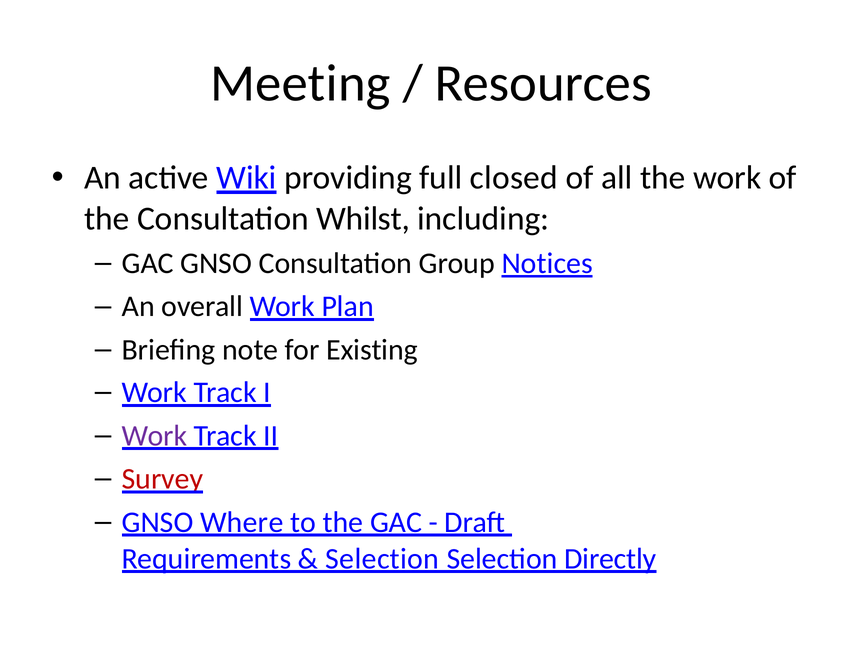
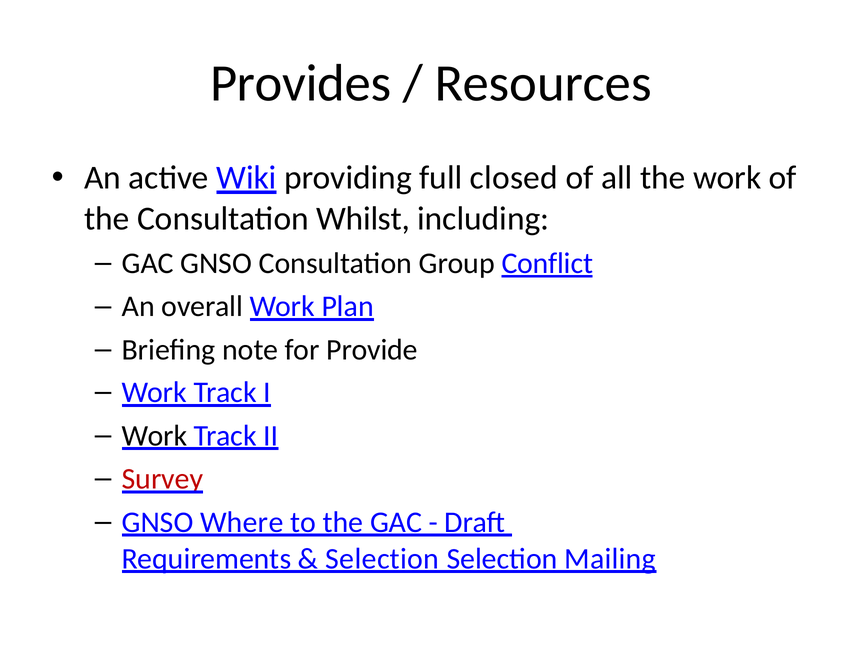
Meeting: Meeting -> Provides
Notices: Notices -> Conflict
Existing: Existing -> Provide
Work at (154, 435) colour: purple -> black
Directly: Directly -> Mailing
